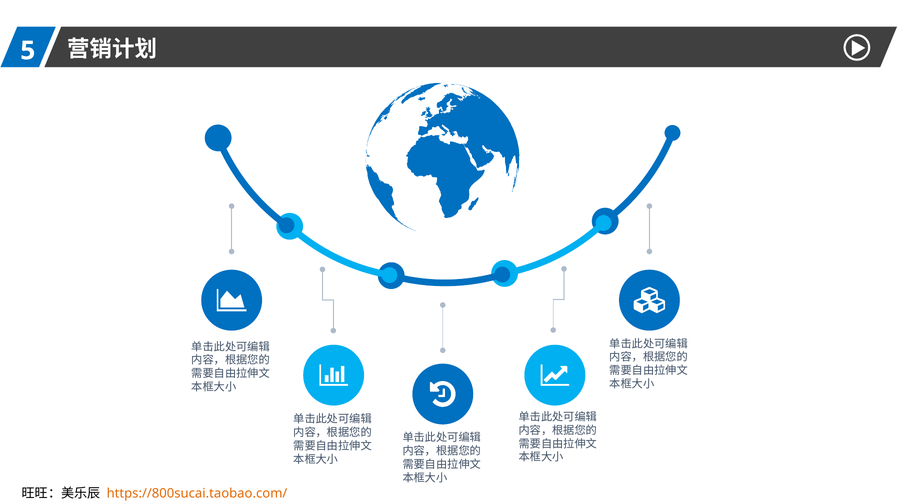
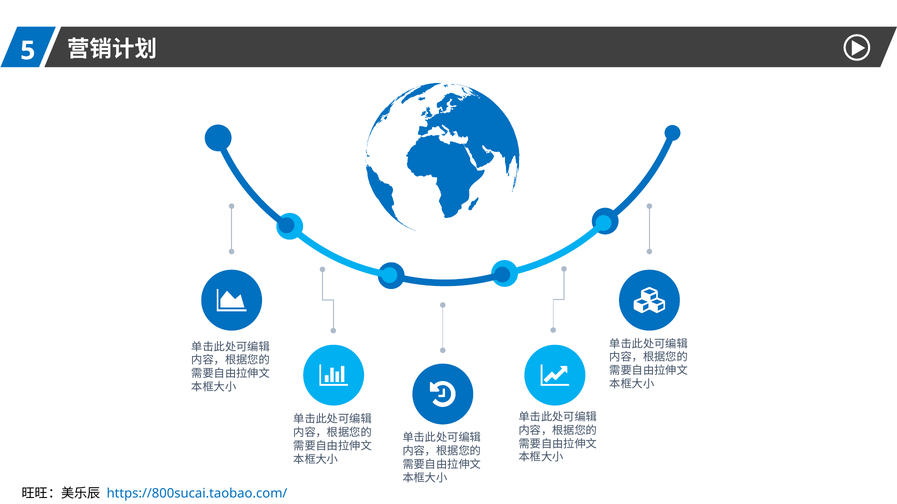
https://800sucai.taobao.com/ colour: orange -> blue
